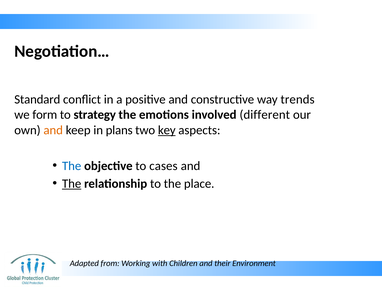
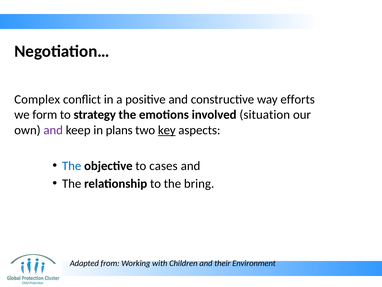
Standard: Standard -> Complex
trends: trends -> efforts
different: different -> situation
and at (53, 130) colour: orange -> purple
The at (72, 183) underline: present -> none
place: place -> bring
